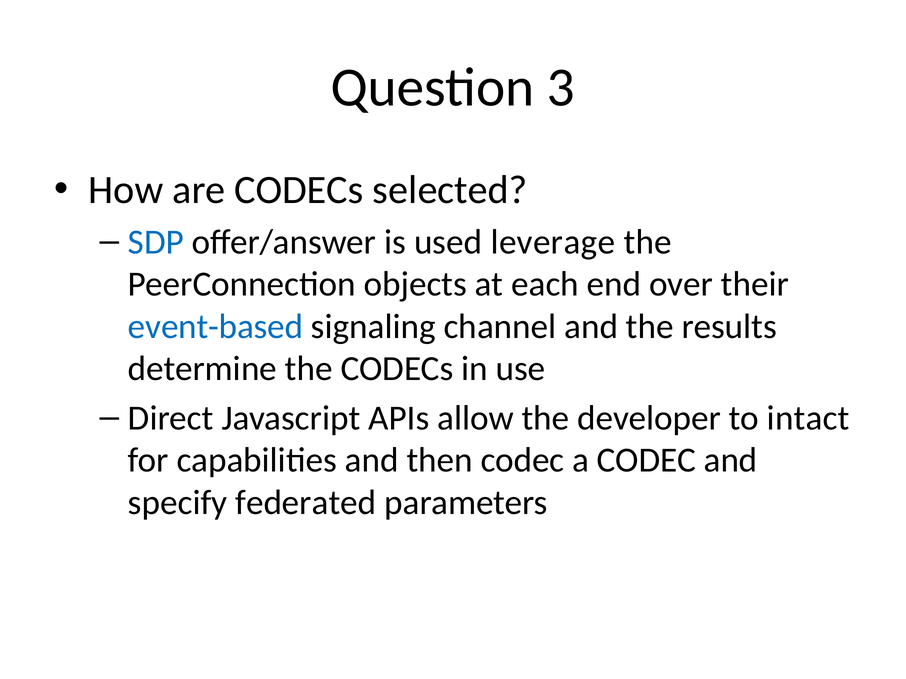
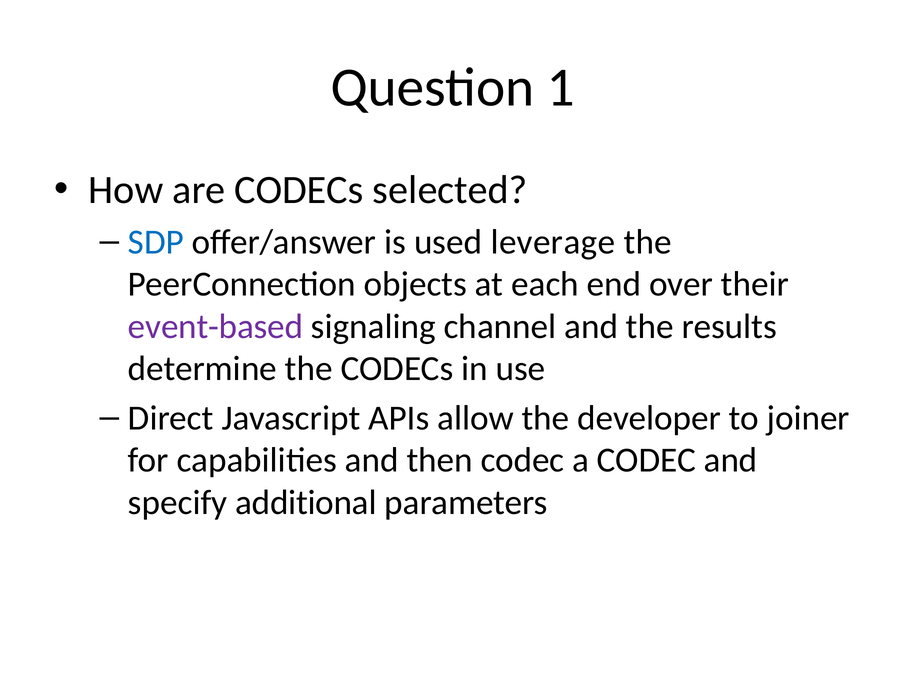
3: 3 -> 1
event-based colour: blue -> purple
intact: intact -> joiner
federated: federated -> additional
